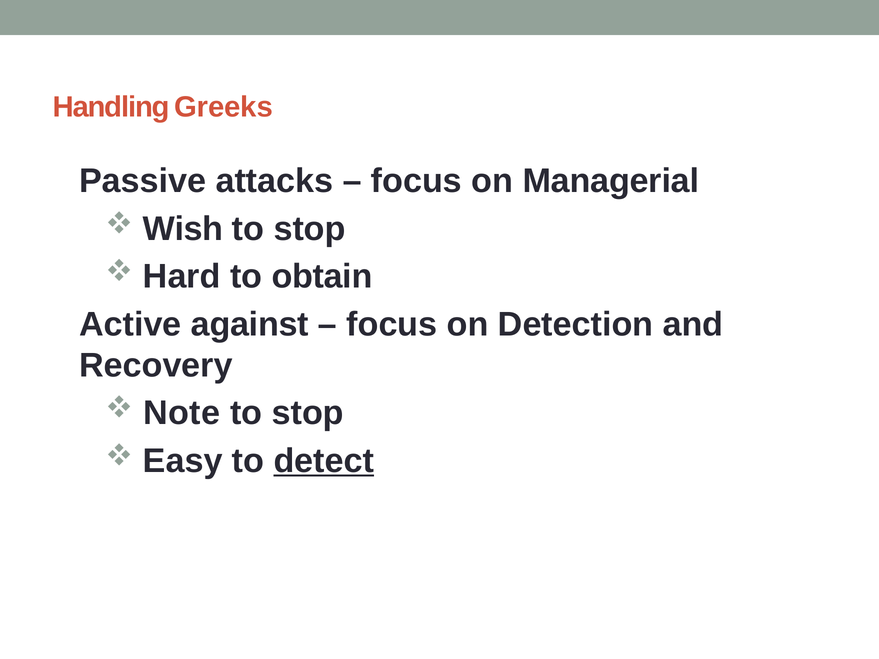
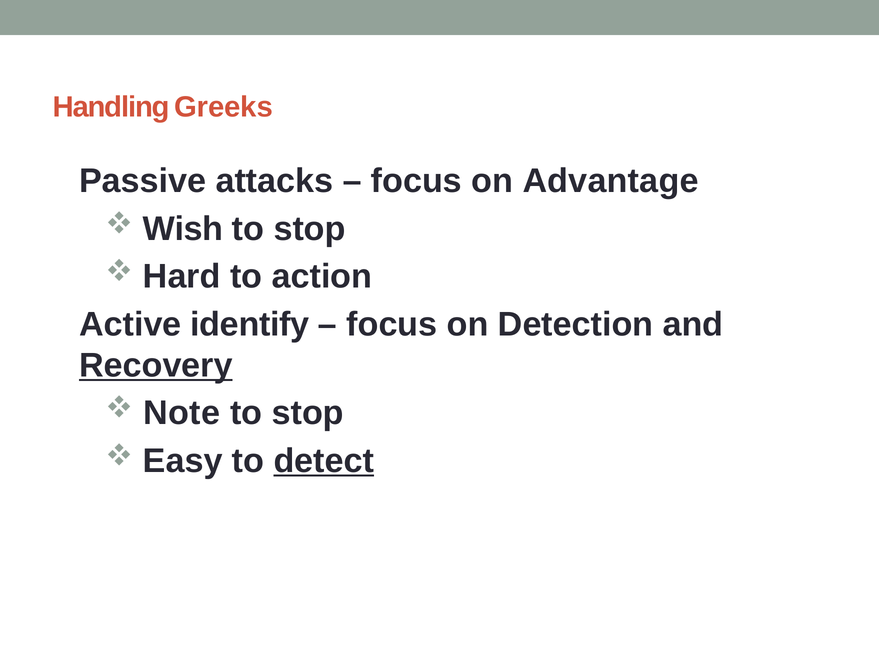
Managerial: Managerial -> Advantage
obtain: obtain -> action
against: against -> identify
Recovery underline: none -> present
